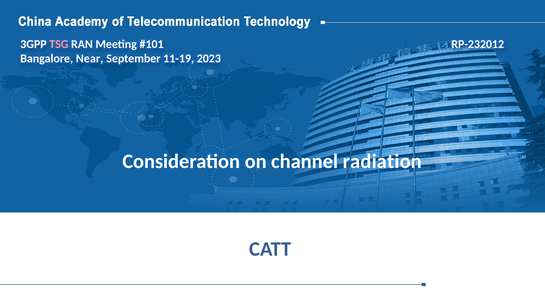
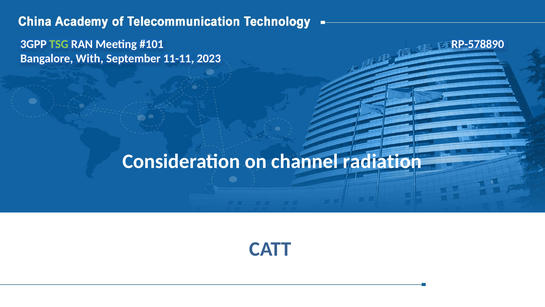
TSG colour: pink -> light green
RP-232012: RP-232012 -> RP-578890
Near: Near -> With
11-19: 11-19 -> 11-11
